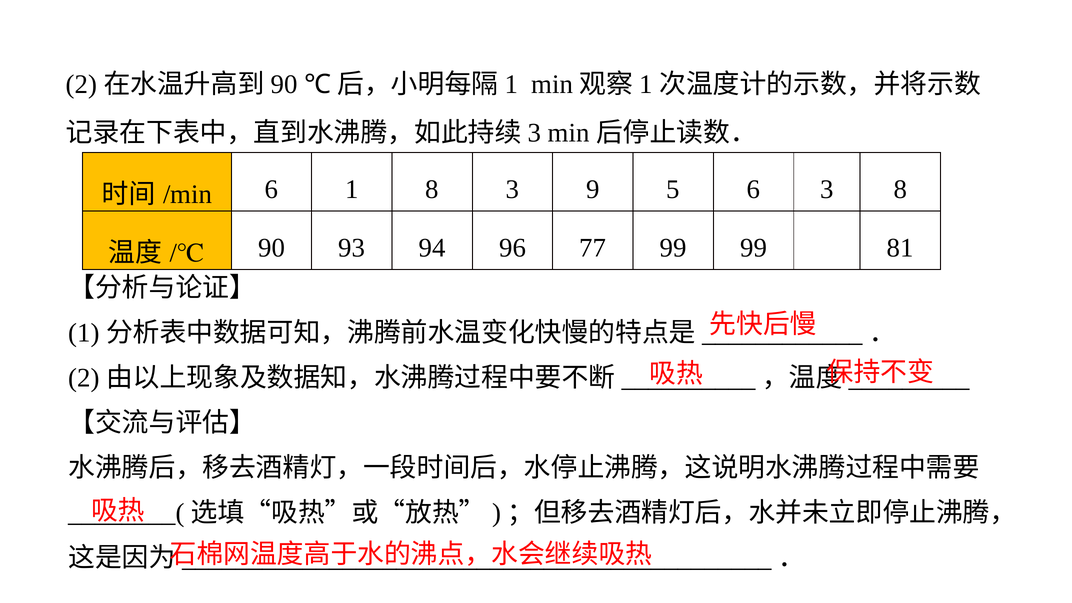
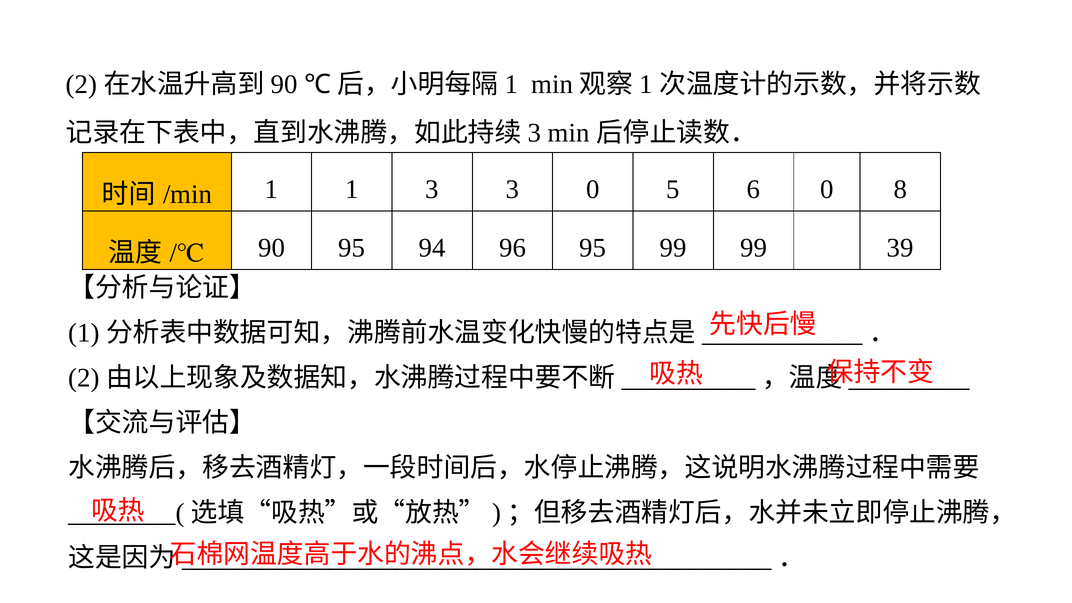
6 at (272, 189): 6 -> 1
1 8: 8 -> 3
3 9: 9 -> 0
6 3: 3 -> 0
90 93: 93 -> 95
96 77: 77 -> 95
81: 81 -> 39
